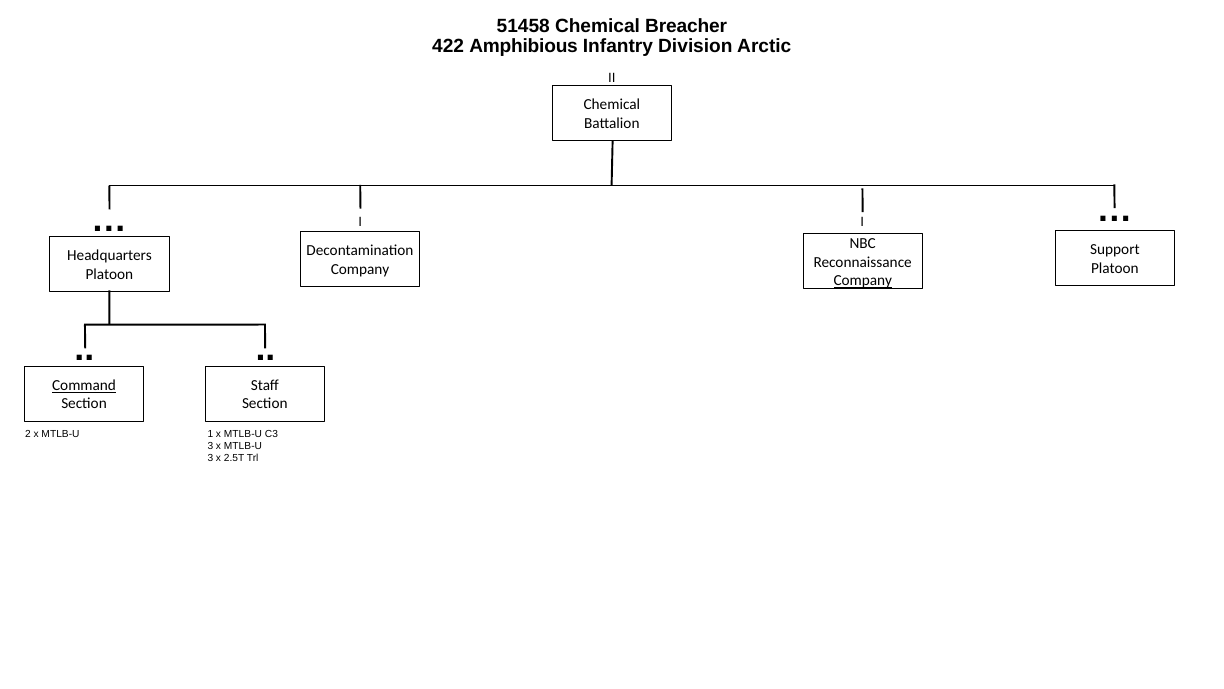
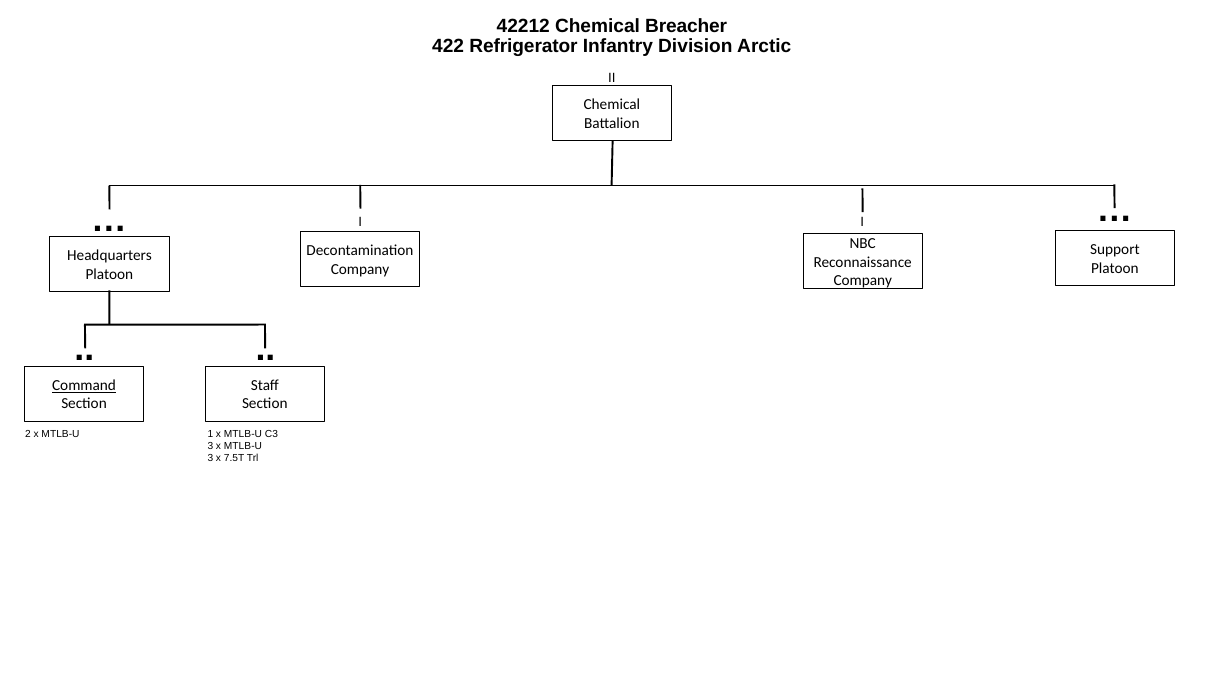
51458: 51458 -> 42212
Amphibious: Amphibious -> Refrigerator
Company at (863, 280) underline: present -> none
2.5T: 2.5T -> 7.5T
